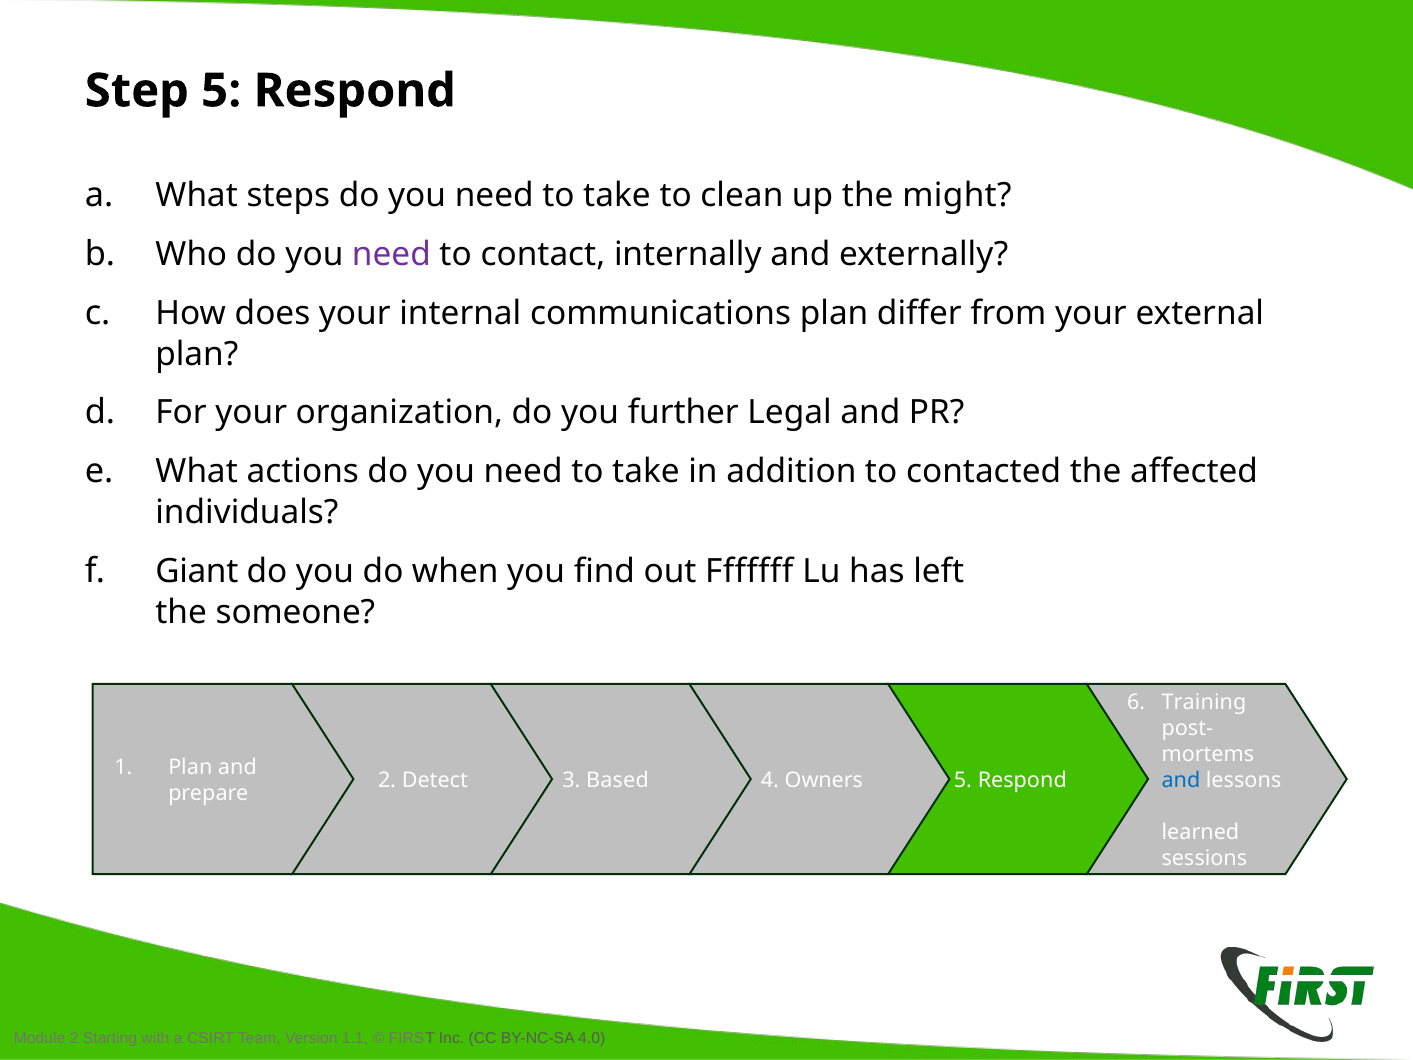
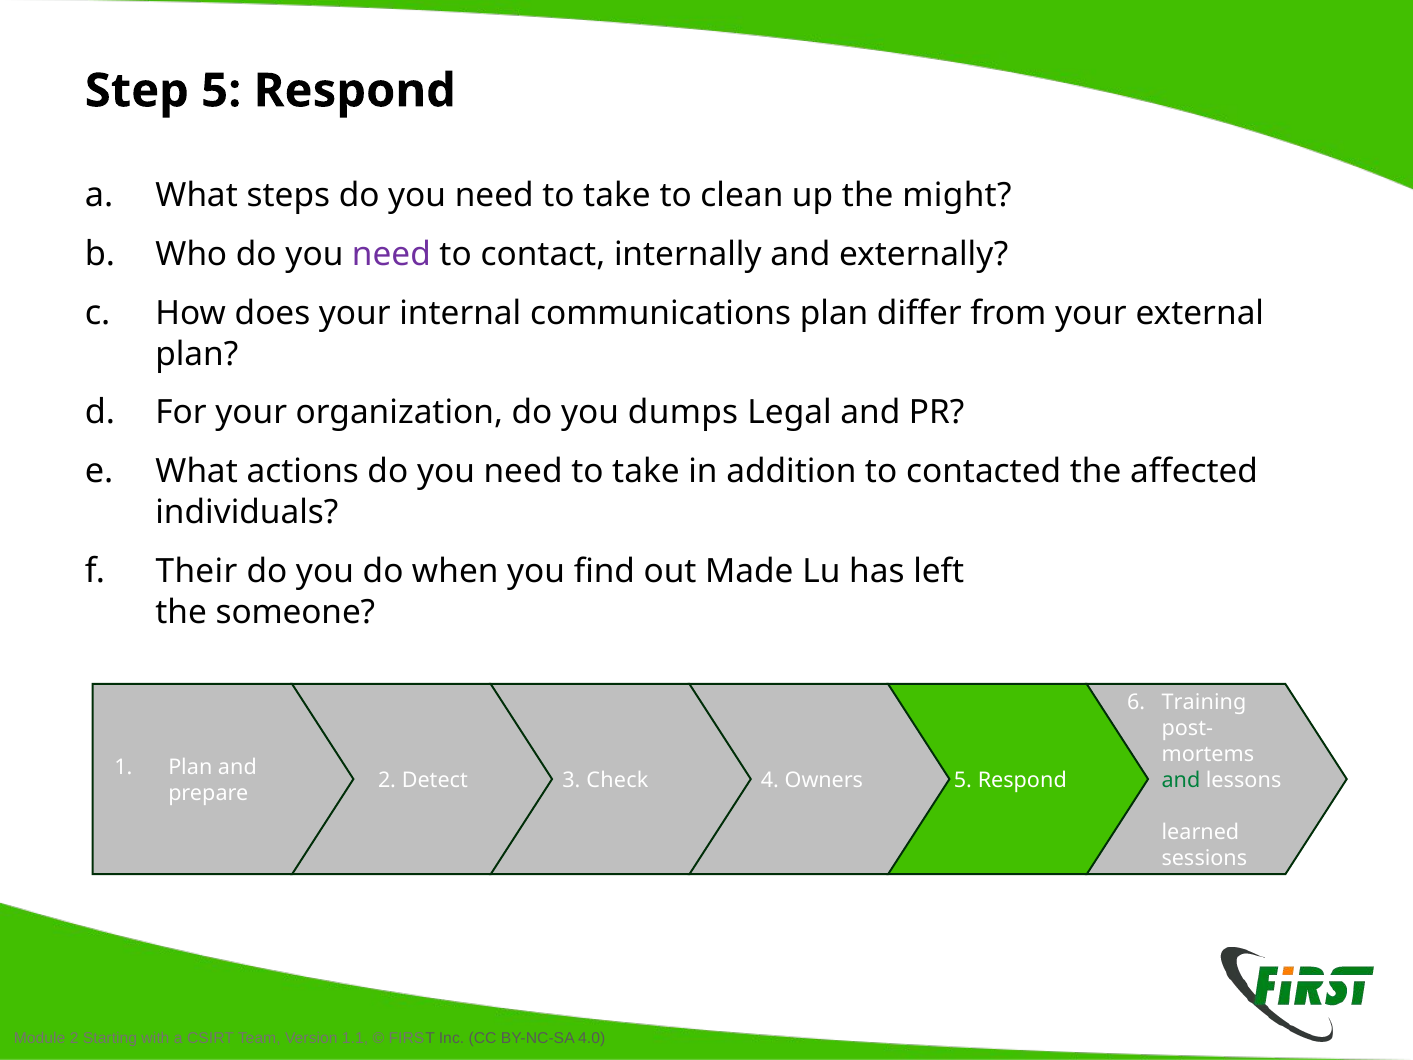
further: further -> dumps
Giant: Giant -> Their
Fffffff: Fffffff -> Made
Based: Based -> Check
and at (1181, 780) colour: blue -> green
